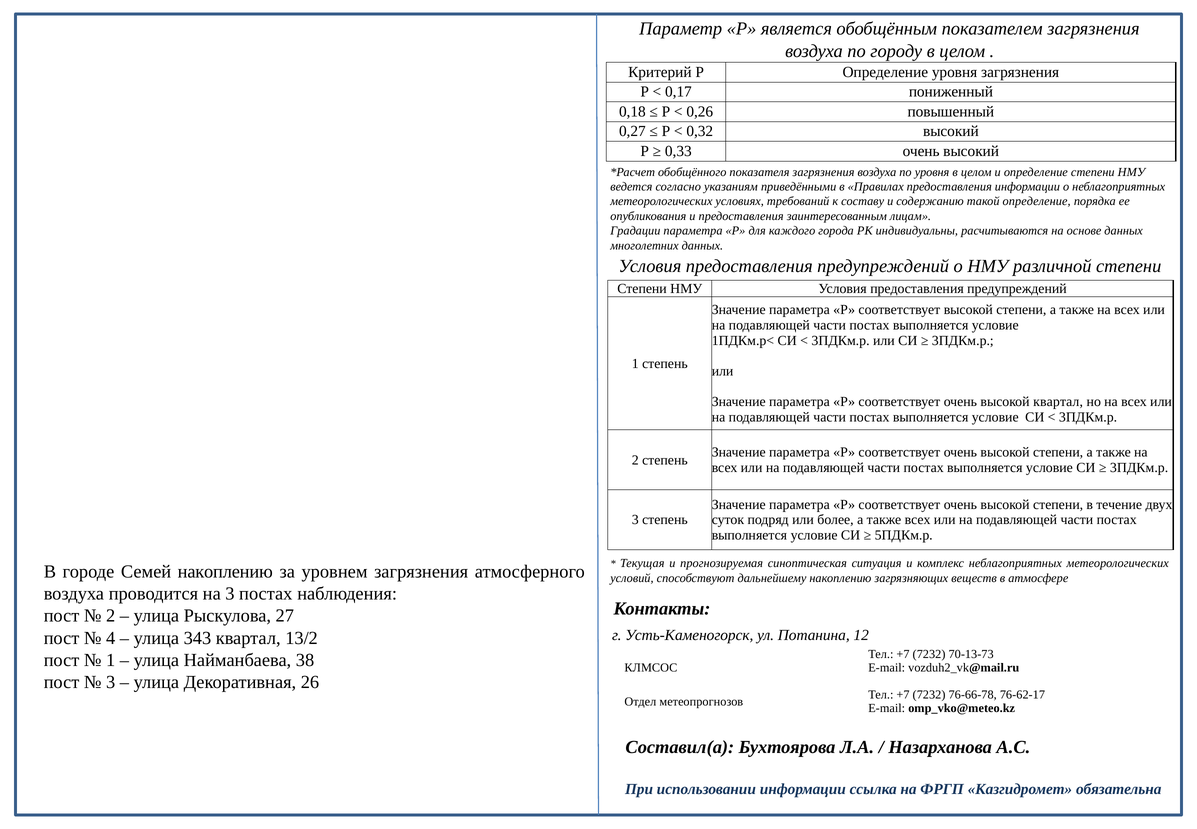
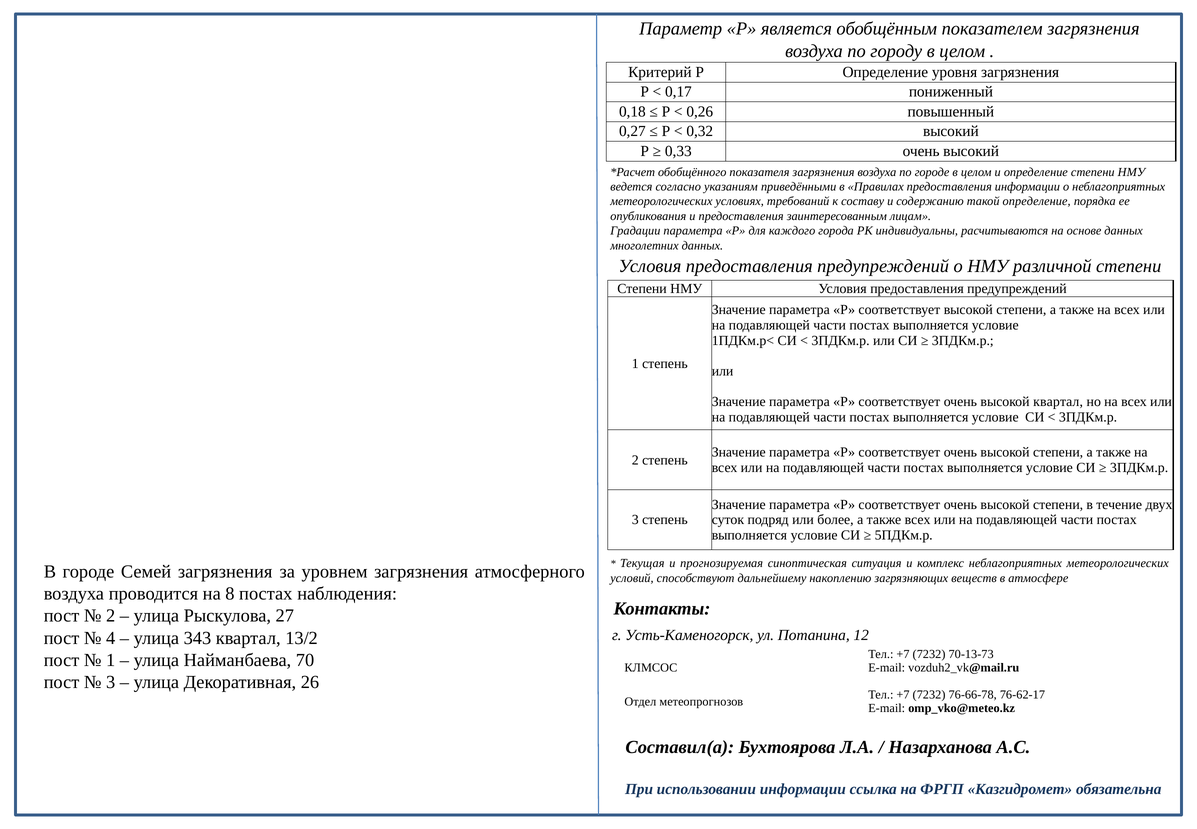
по уровня: уровня -> городе
Семей накоплению: накоплению -> загрязнения
на 3: 3 -> 8
38: 38 -> 70
